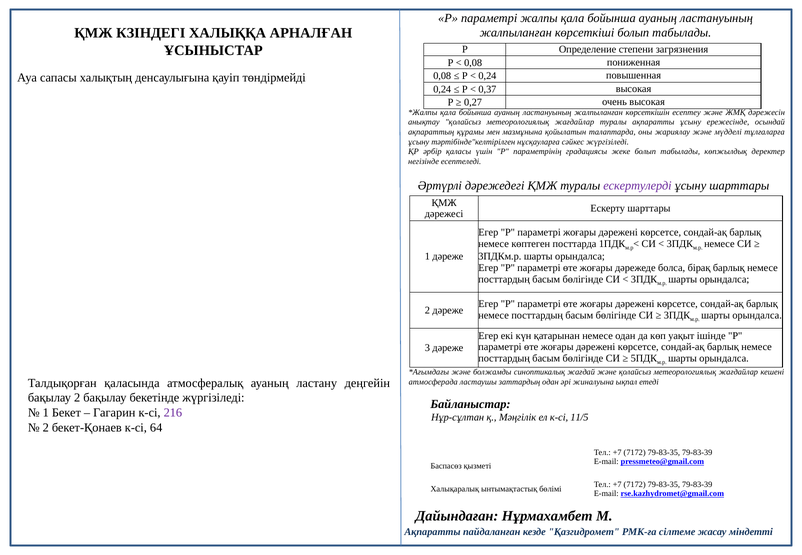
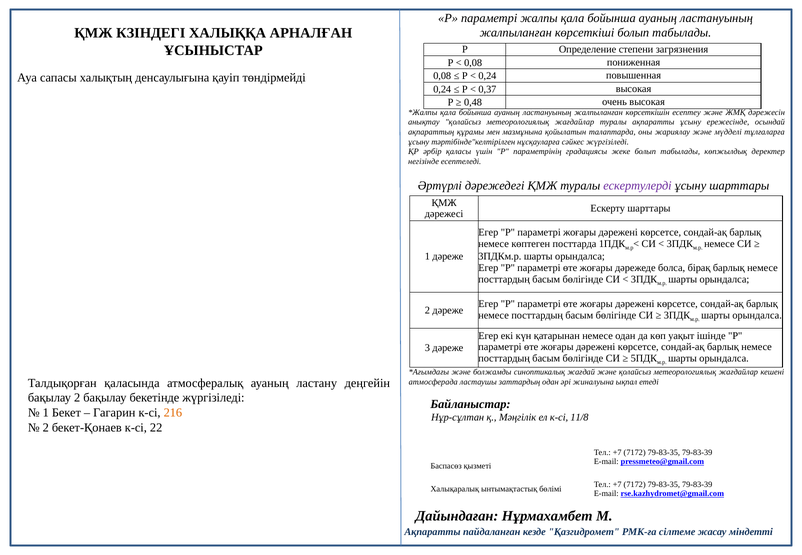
0,27: 0,27 -> 0,48
216 colour: purple -> orange
11/5: 11/5 -> 11/8
64: 64 -> 22
